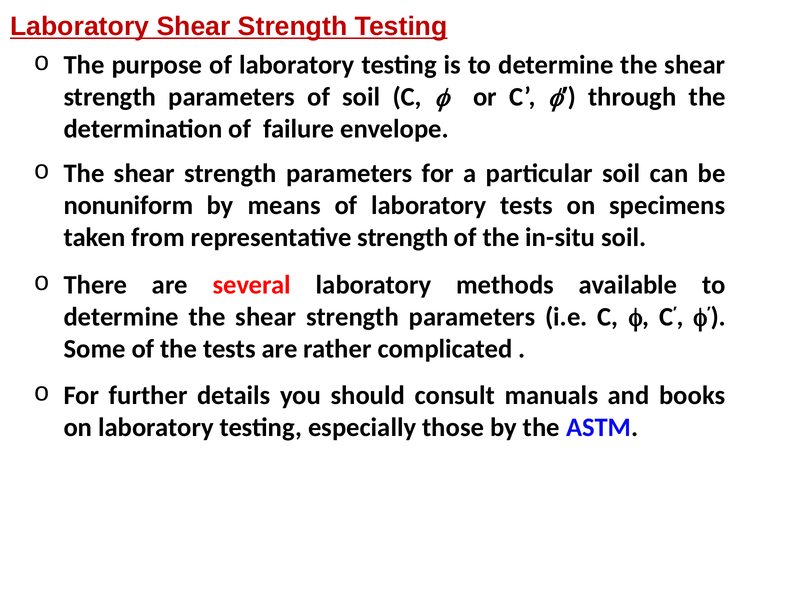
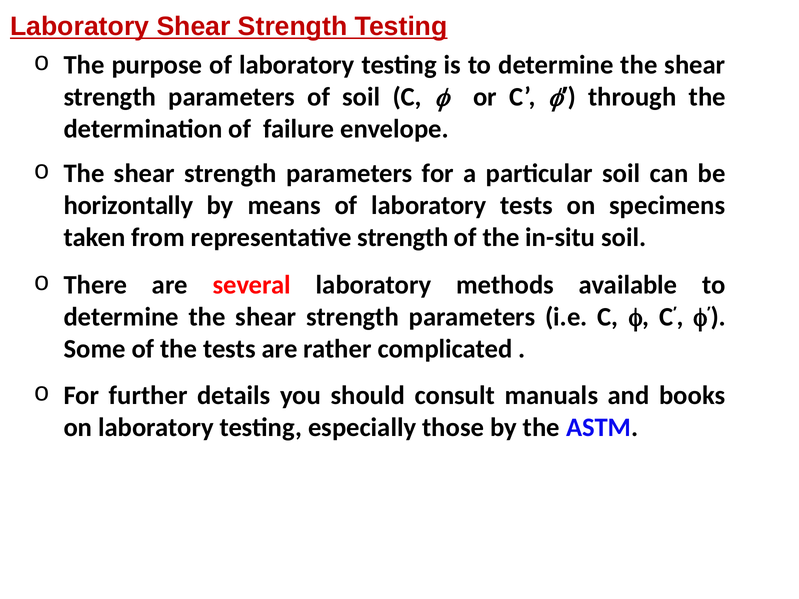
nonuniform: nonuniform -> horizontally
